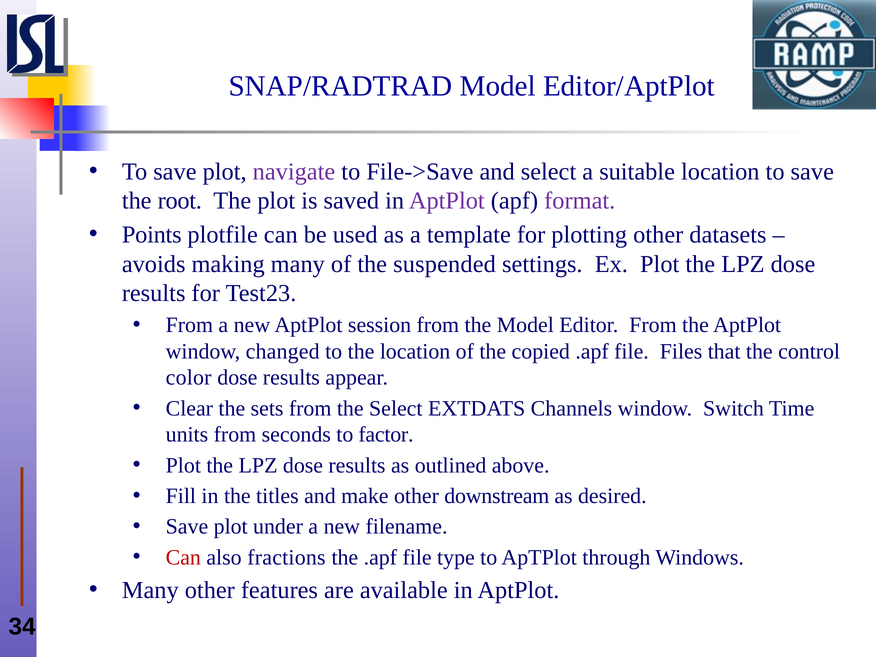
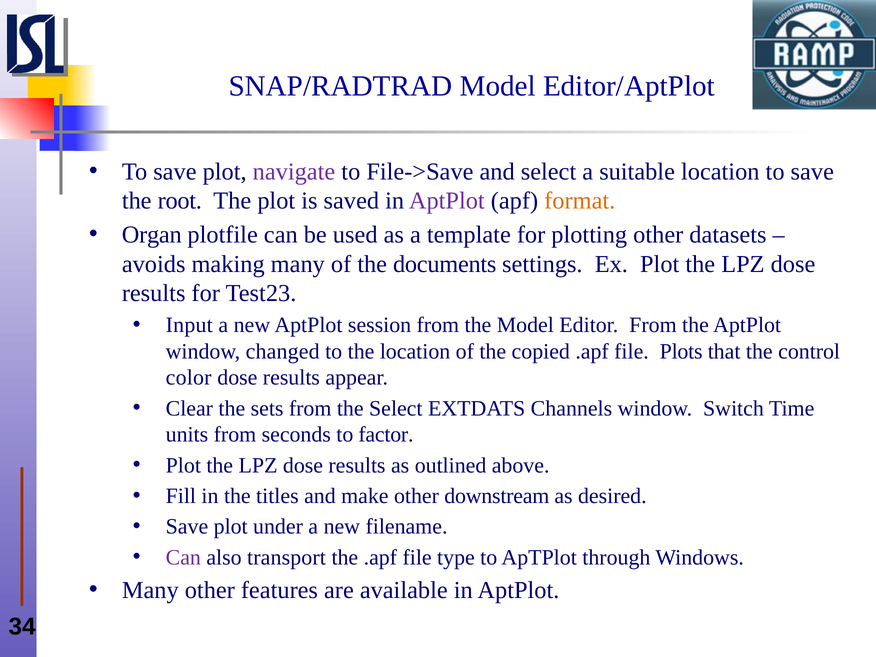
format colour: purple -> orange
Points: Points -> Organ
suspended: suspended -> documents
From at (189, 325): From -> Input
Files: Files -> Plots
Can at (183, 557) colour: red -> purple
fractions: fractions -> transport
